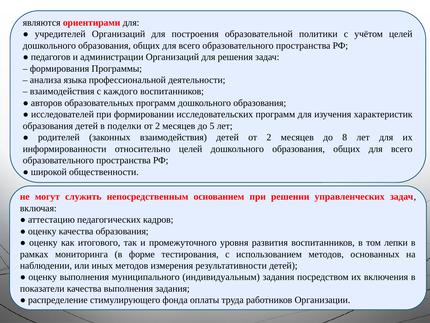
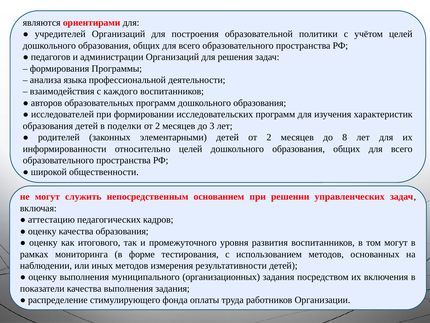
5: 5 -> 3
законных взаимодействия: взаимодействия -> элементарными
том лепки: лепки -> могут
индивидуальным: индивидуальным -> организационных
